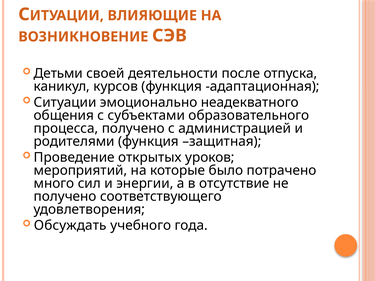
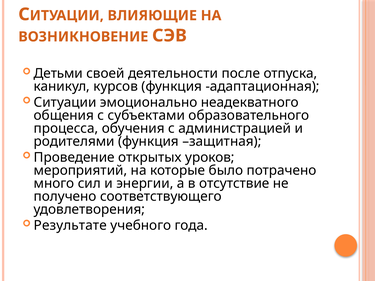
процесса получено: получено -> обучения
Обсуждать: Обсуждать -> Результате
